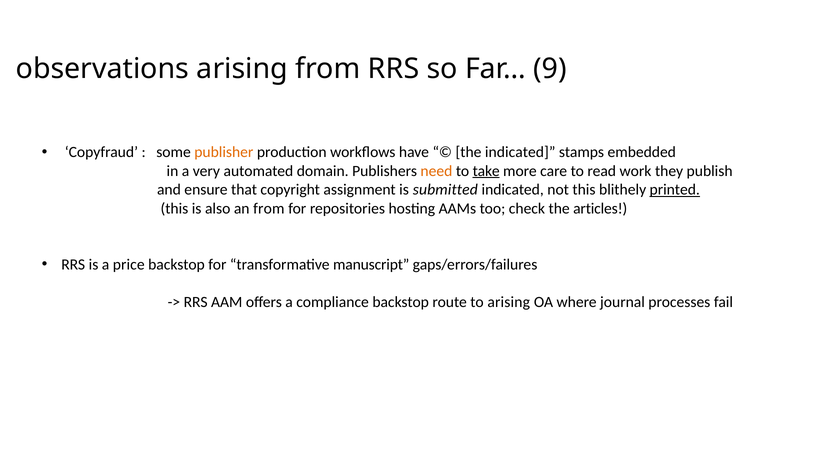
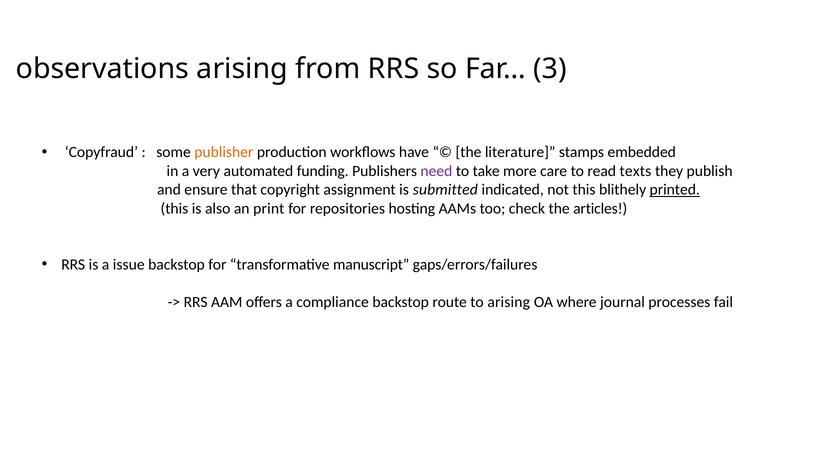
9: 9 -> 3
the indicated: indicated -> literature
domain: domain -> funding
need colour: orange -> purple
take underline: present -> none
work: work -> texts
an from: from -> print
price: price -> issue
